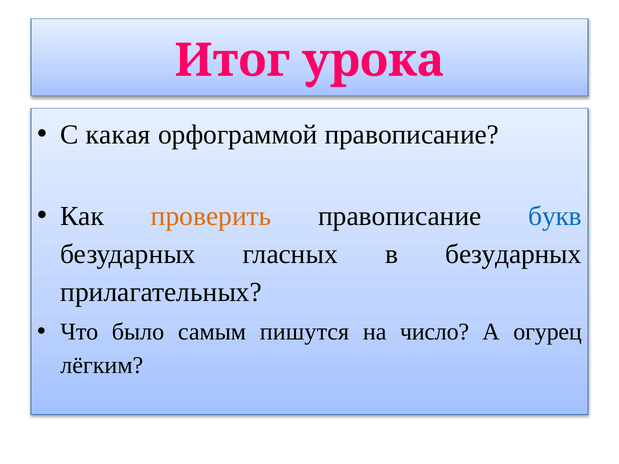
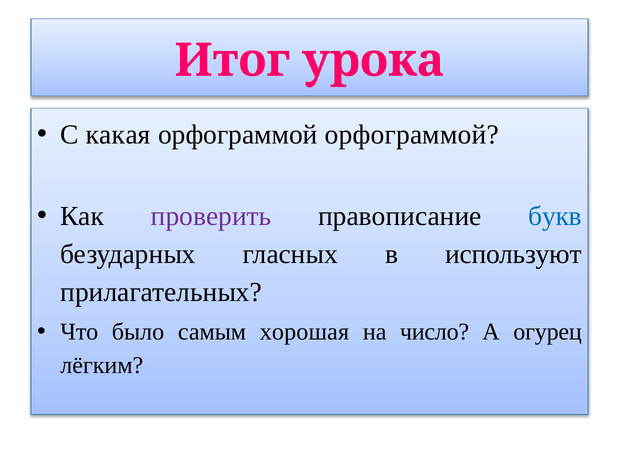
орфограммой правописание: правописание -> орфограммой
проверить colour: orange -> purple
в безударных: безударных -> используют
пишутся: пишутся -> хорошая
